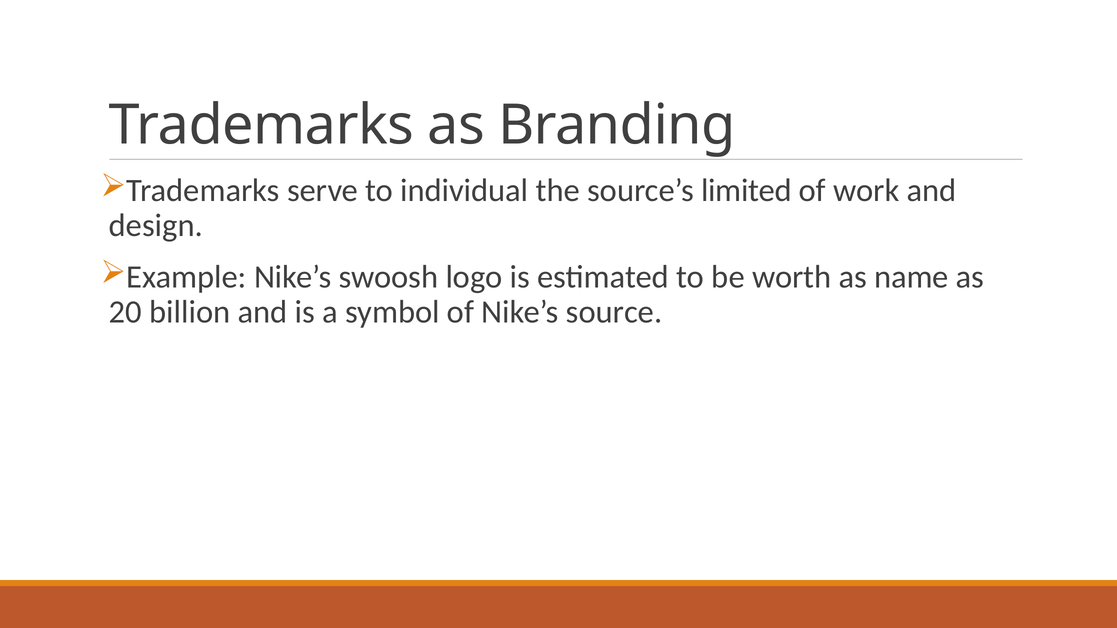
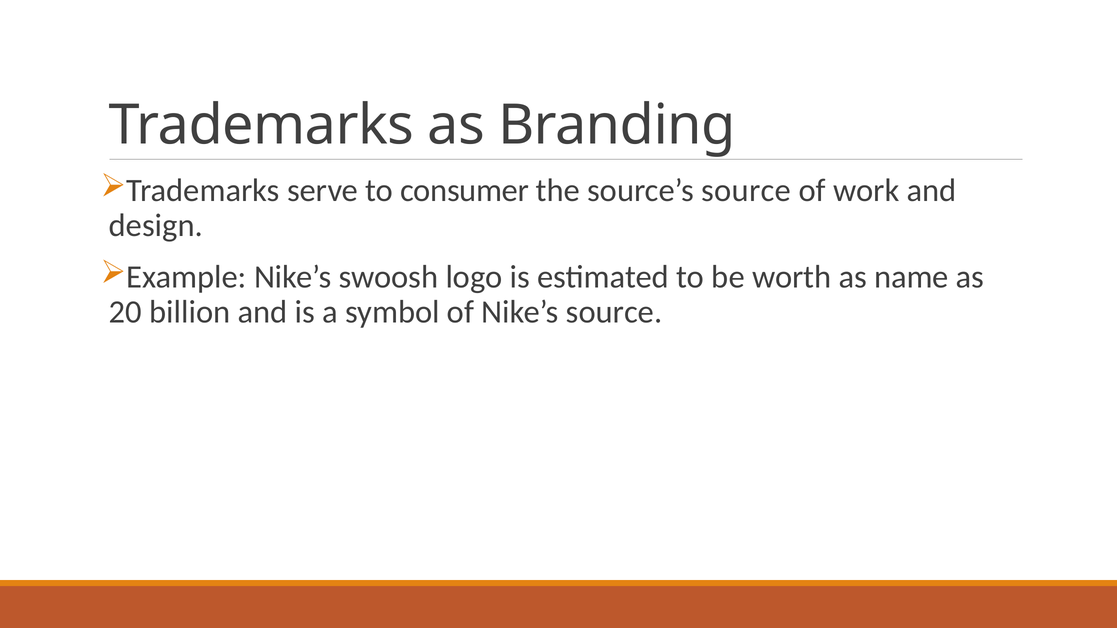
individual: individual -> consumer
source’s limited: limited -> source
